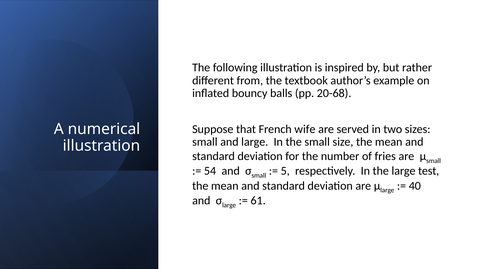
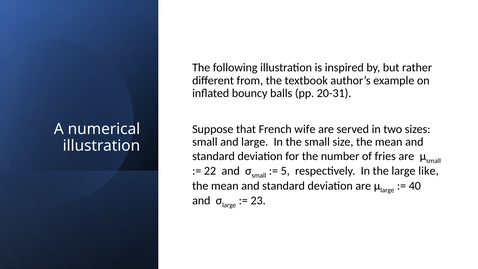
20-68: 20-68 -> 20-31
54: 54 -> 22
test: test -> like
61: 61 -> 23
